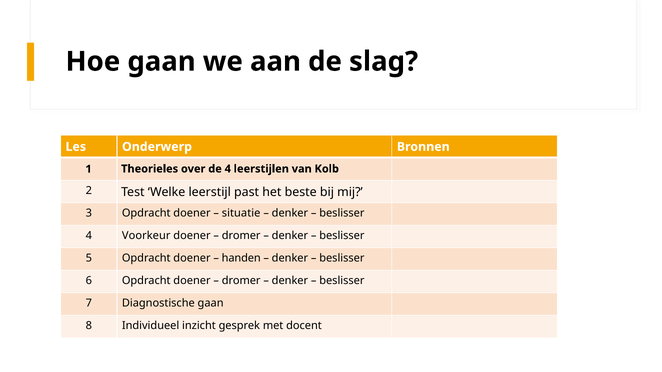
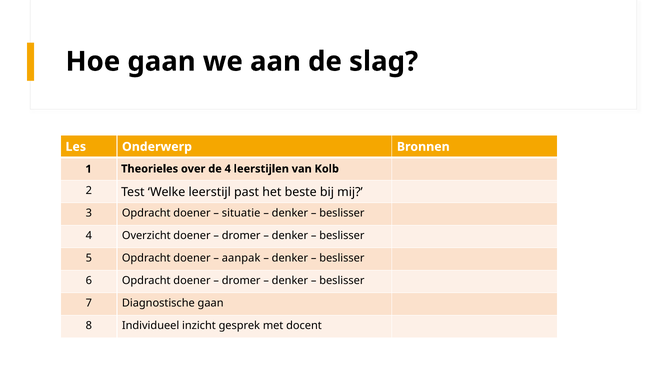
Voorkeur: Voorkeur -> Overzicht
handen: handen -> aanpak
